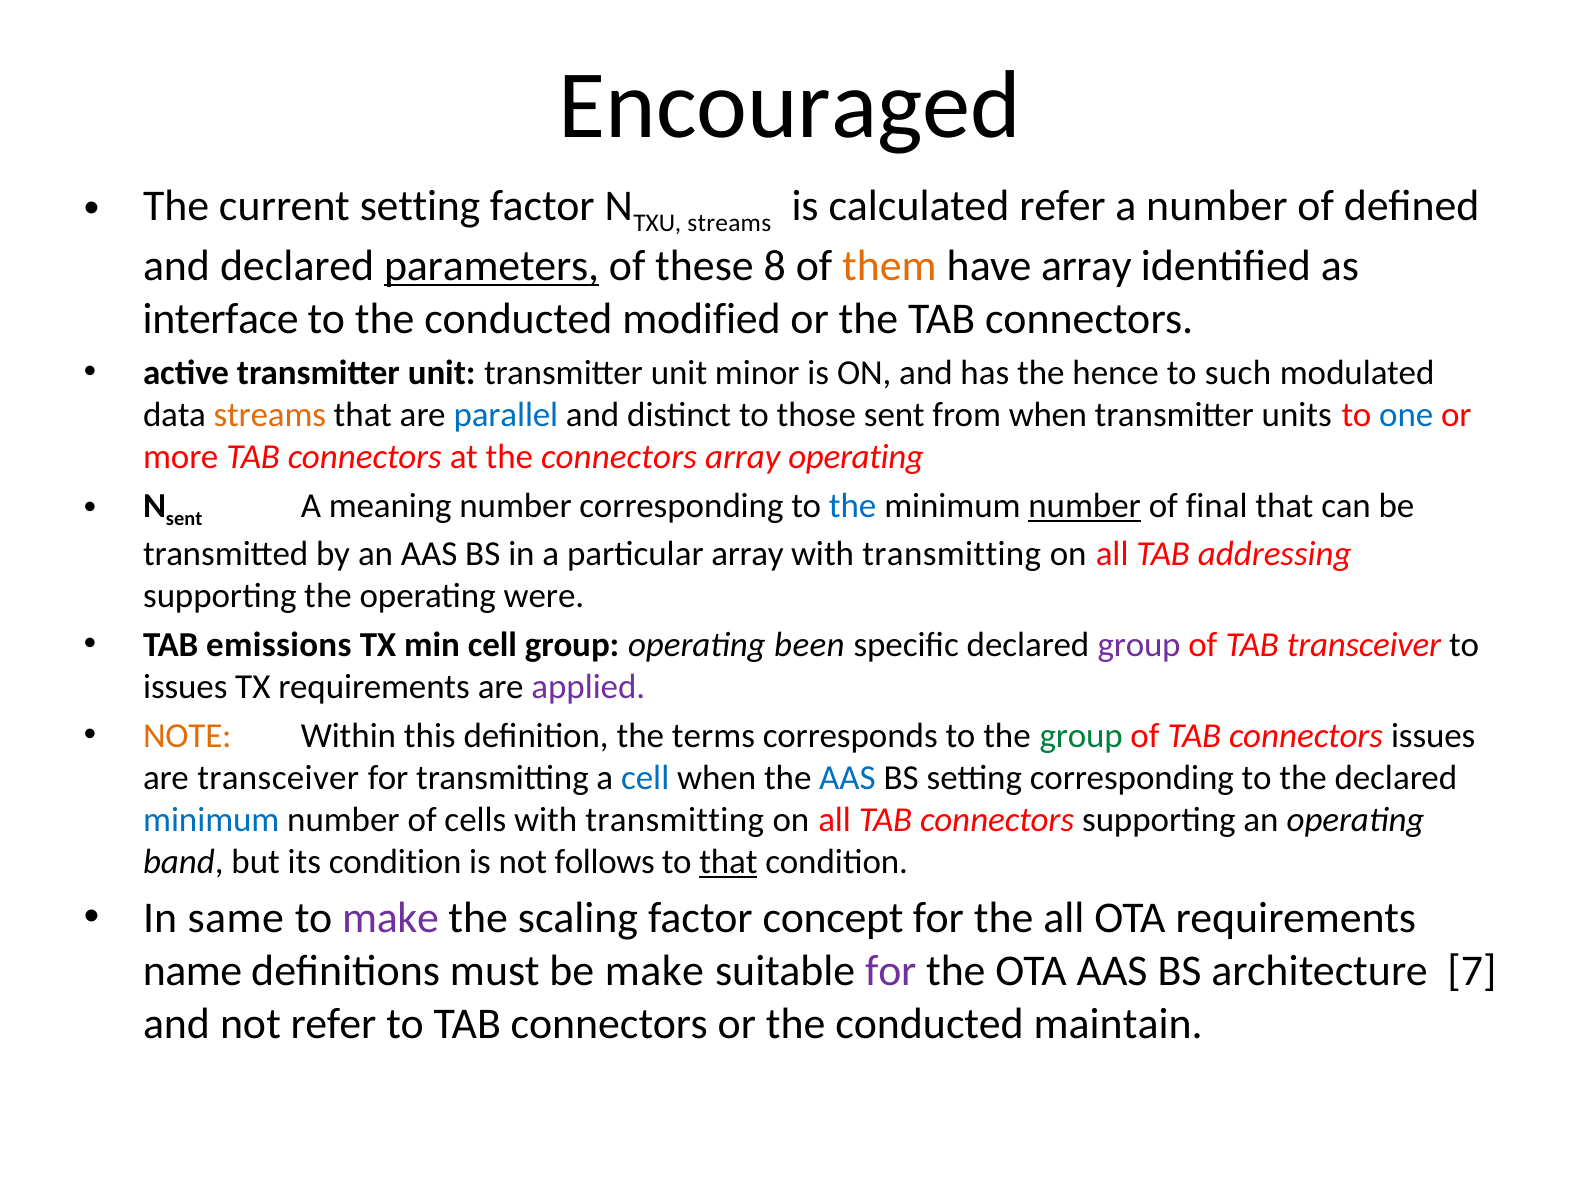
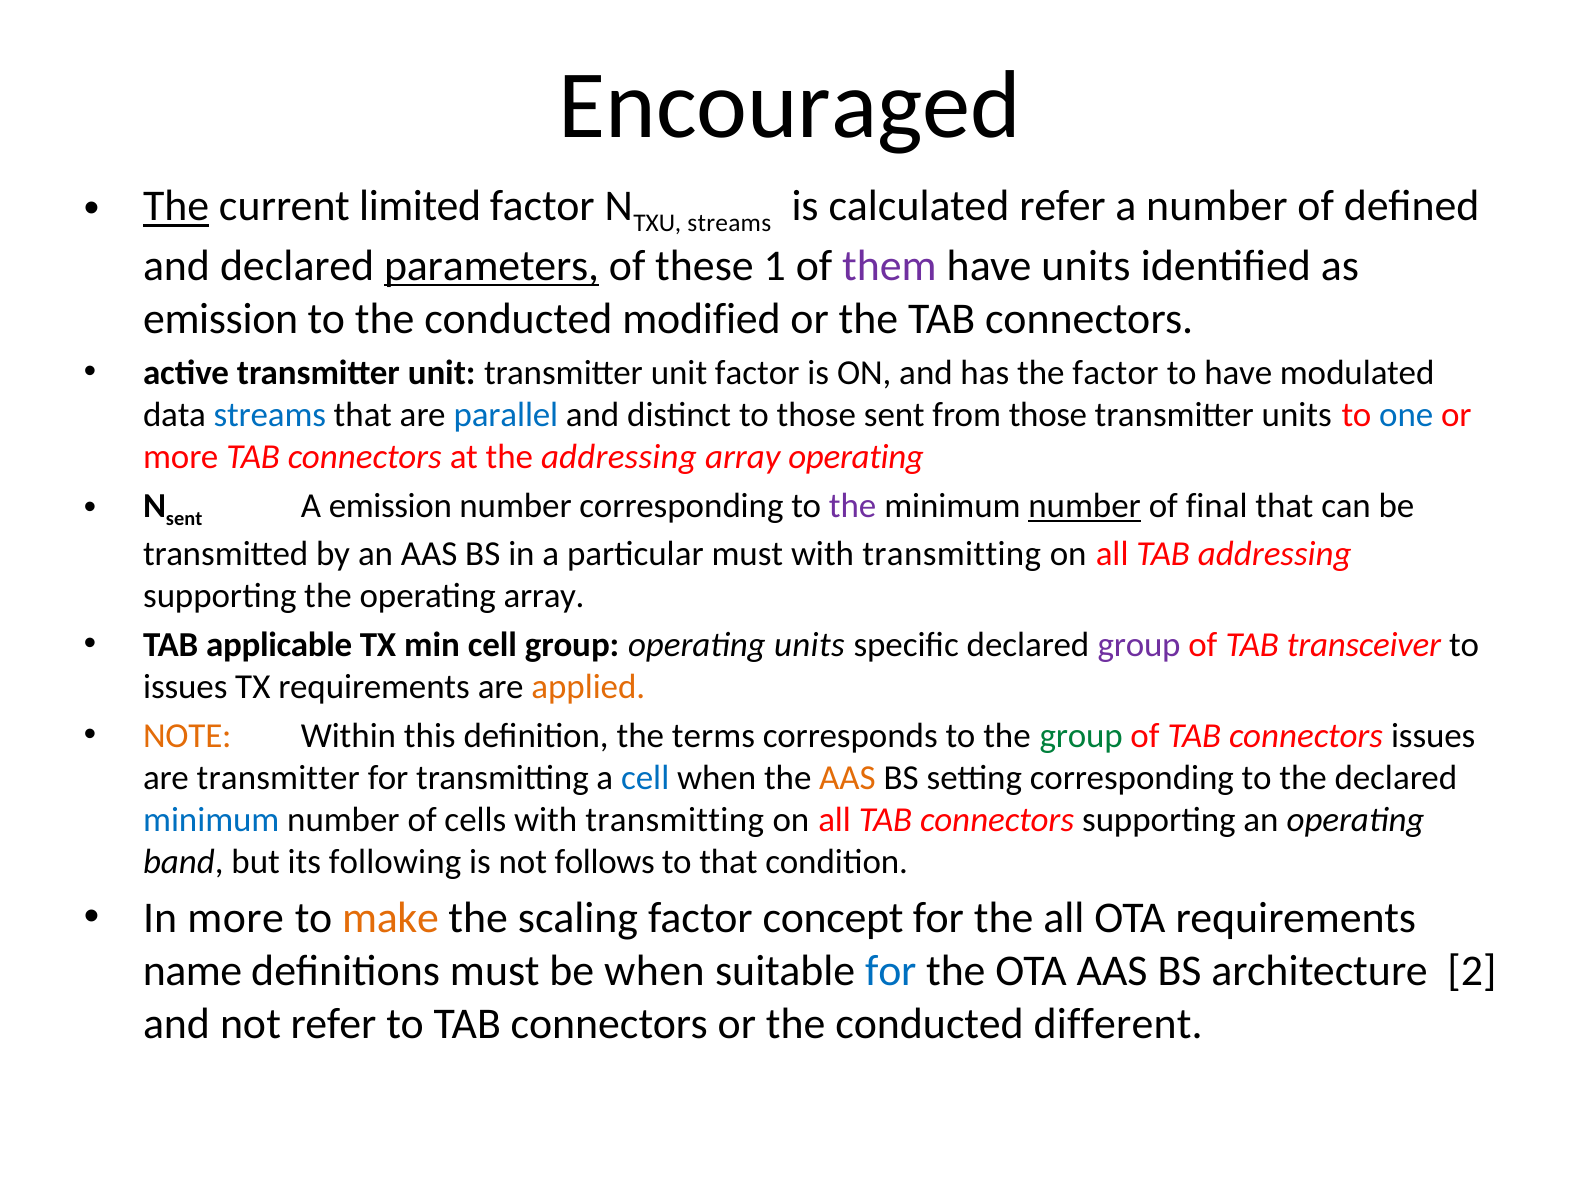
The at (176, 206) underline: none -> present
current setting: setting -> limited
8: 8 -> 1
them colour: orange -> purple
have array: array -> units
interface at (221, 319): interface -> emission
unit minor: minor -> factor
the hence: hence -> factor
to such: such -> have
streams at (270, 414) colour: orange -> blue
from when: when -> those
the connectors: connectors -> addressing
A meaning: meaning -> emission
the at (853, 506) colour: blue -> purple
particular array: array -> must
operating were: were -> array
emissions: emissions -> applicable
operating been: been -> units
applied colour: purple -> orange
are transceiver: transceiver -> transmitter
AAS at (847, 778) colour: blue -> orange
its condition: condition -> following
that at (728, 862) underline: present -> none
In same: same -> more
make at (390, 918) colour: purple -> orange
be make: make -> when
for at (891, 971) colour: purple -> blue
7: 7 -> 2
maintain: maintain -> different
